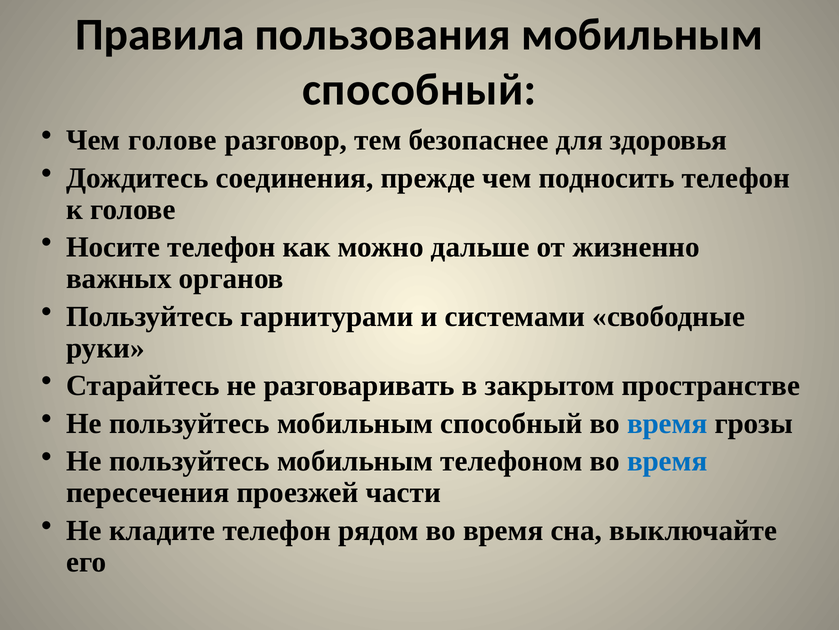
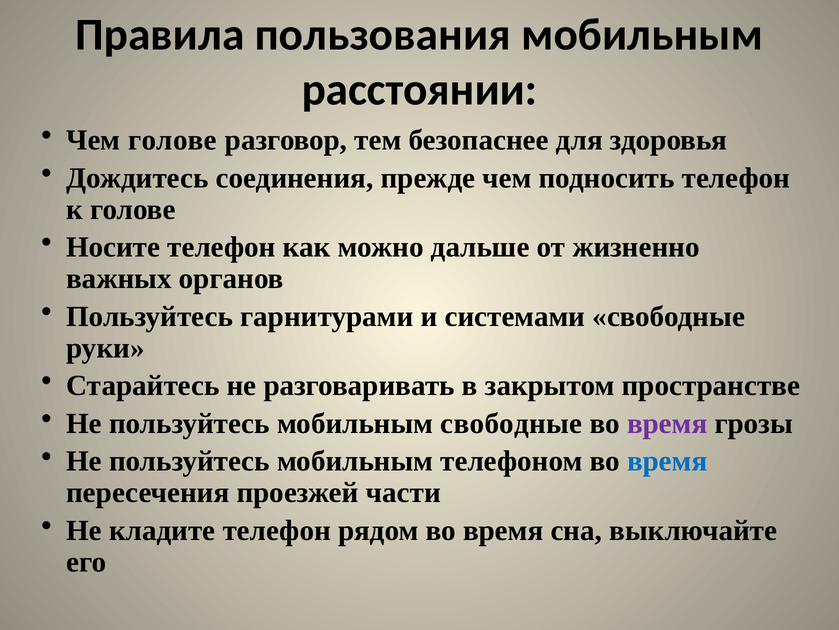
способный at (419, 89): способный -> расстоянии
пользуйтесь мобильным способный: способный -> свободные
время at (667, 423) colour: blue -> purple
